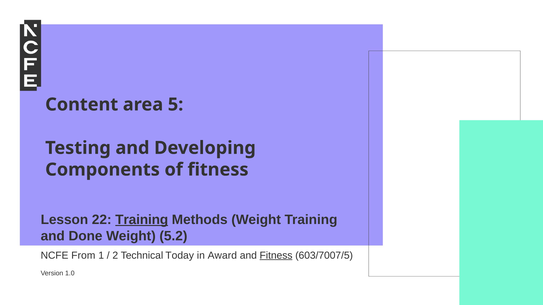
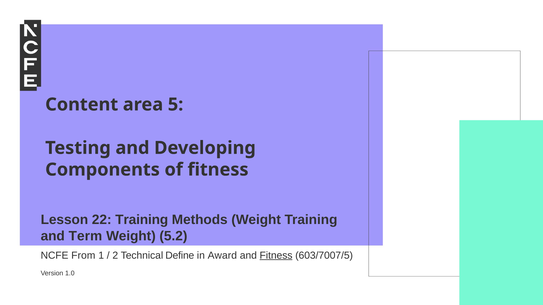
Training at (142, 220) underline: present -> none
Done: Done -> Term
Today: Today -> Define
